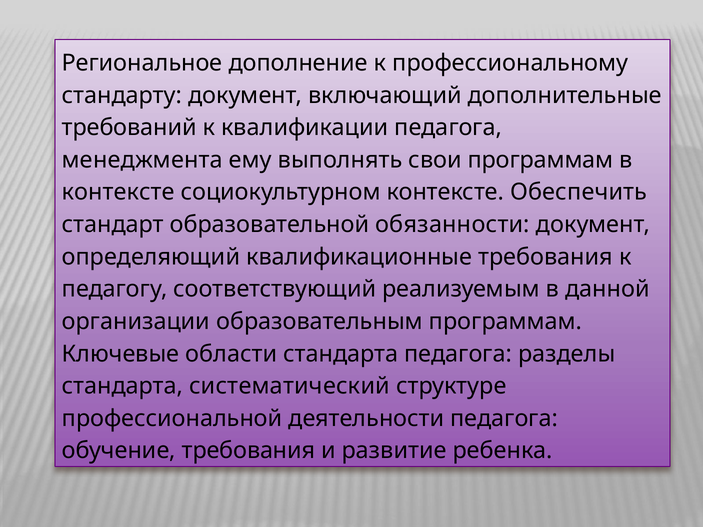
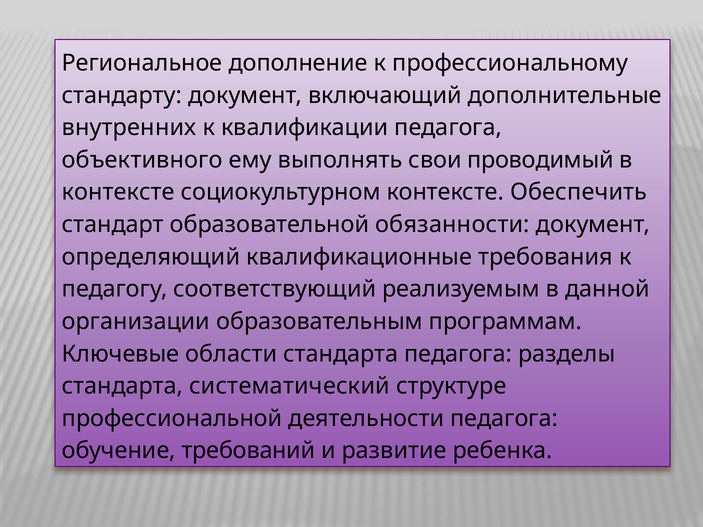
требований: требований -> внутренних
менеджмента: менеджмента -> объективного
свои программам: программам -> проводимый
обучение требования: требования -> требований
